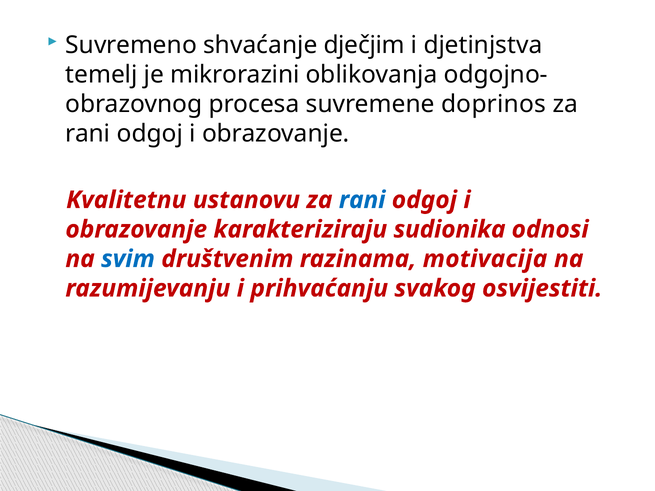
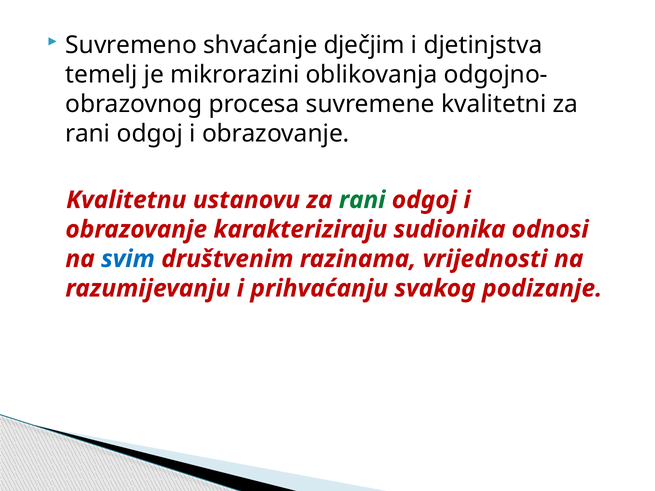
doprinos: doprinos -> kvalitetni
rani at (362, 200) colour: blue -> green
motivacija: motivacija -> vrijednosti
osvijestiti: osvijestiti -> podizanje
